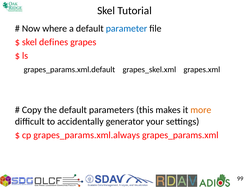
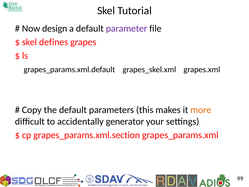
where: where -> design
parameter colour: blue -> purple
grapes_params.xml.always: grapes_params.xml.always -> grapes_params.xml.section
